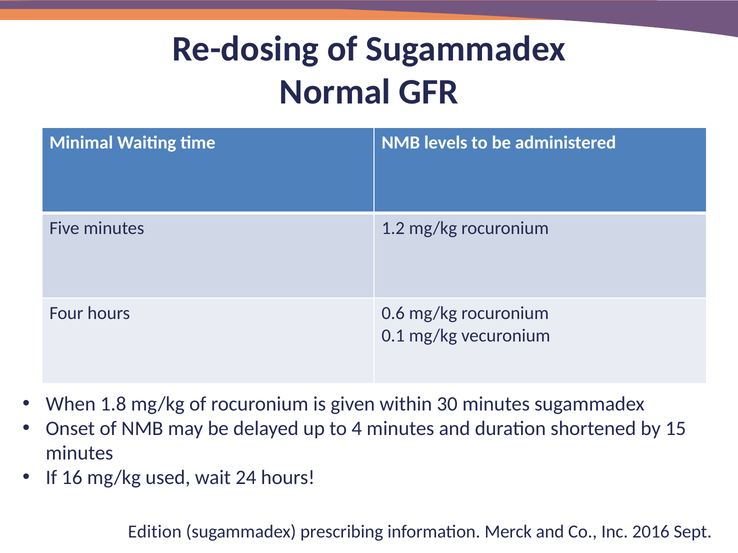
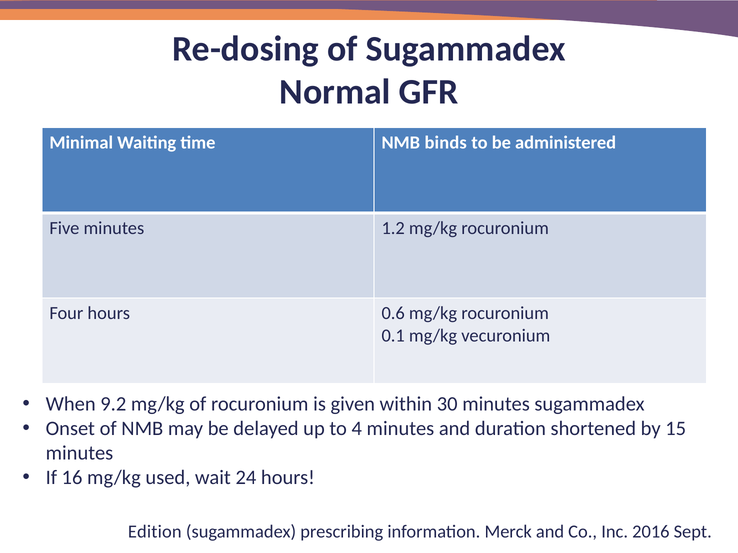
levels: levels -> binds
1.8: 1.8 -> 9.2
